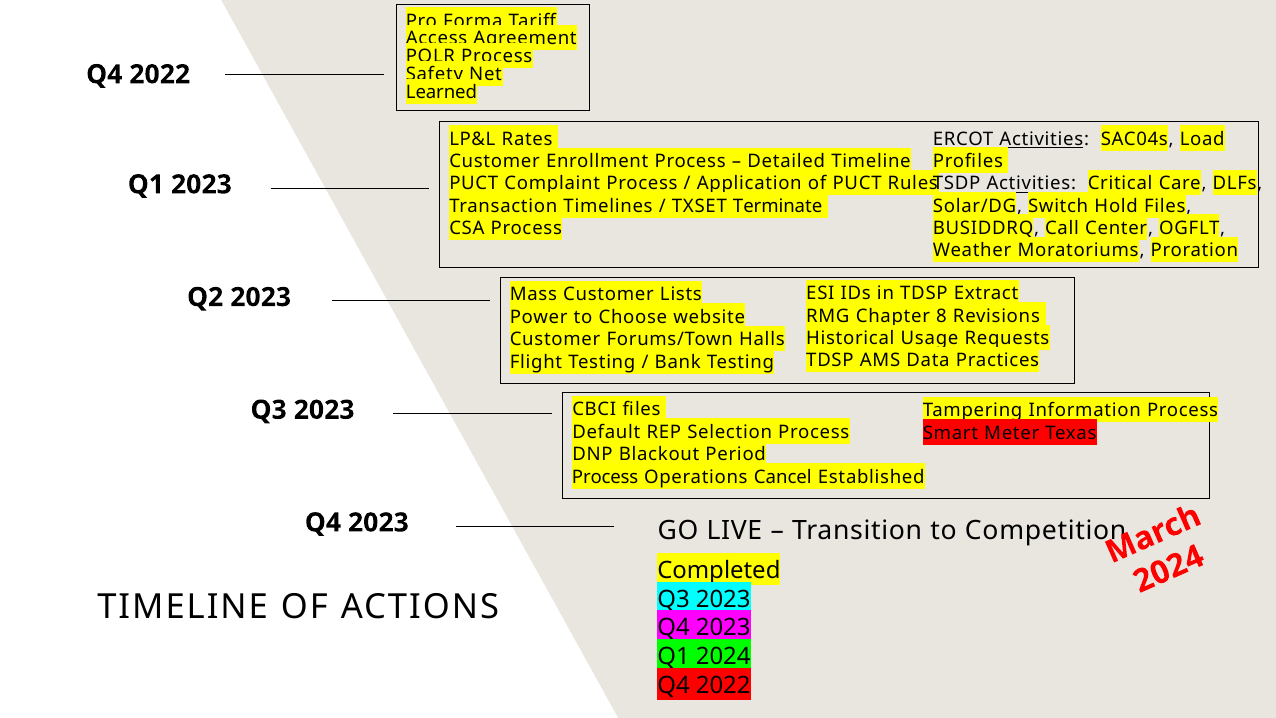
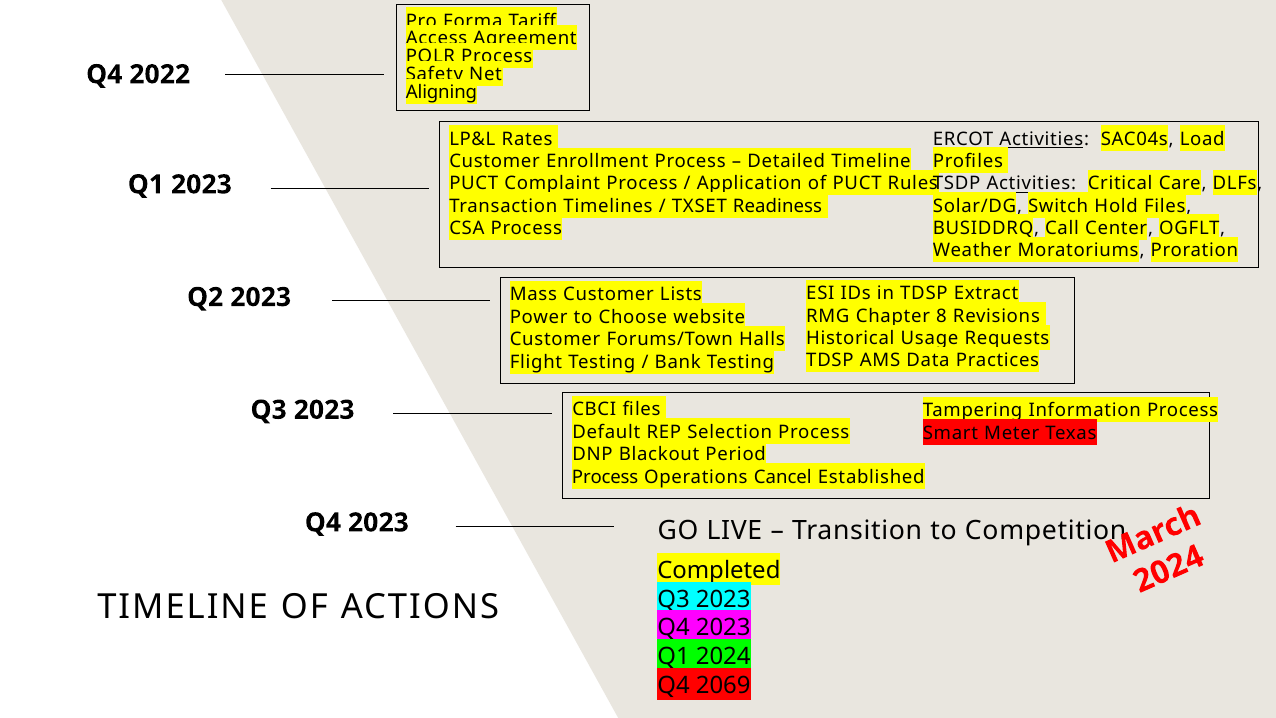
Learned: Learned -> Aligning
Terminate: Terminate -> Readiness
2022 at (723, 685): 2022 -> 2069
